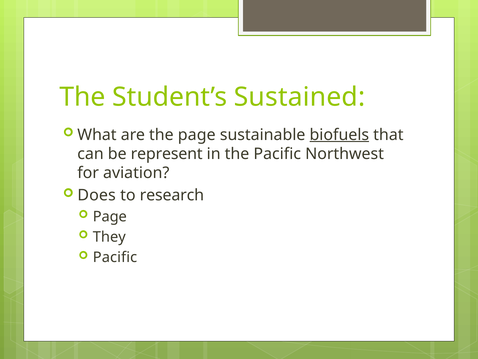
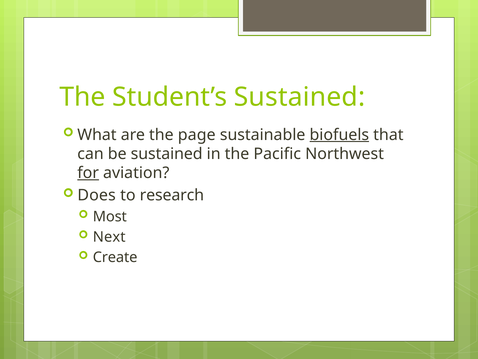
be represent: represent -> sustained
for underline: none -> present
Page at (110, 216): Page -> Most
They: They -> Next
Pacific at (115, 257): Pacific -> Create
